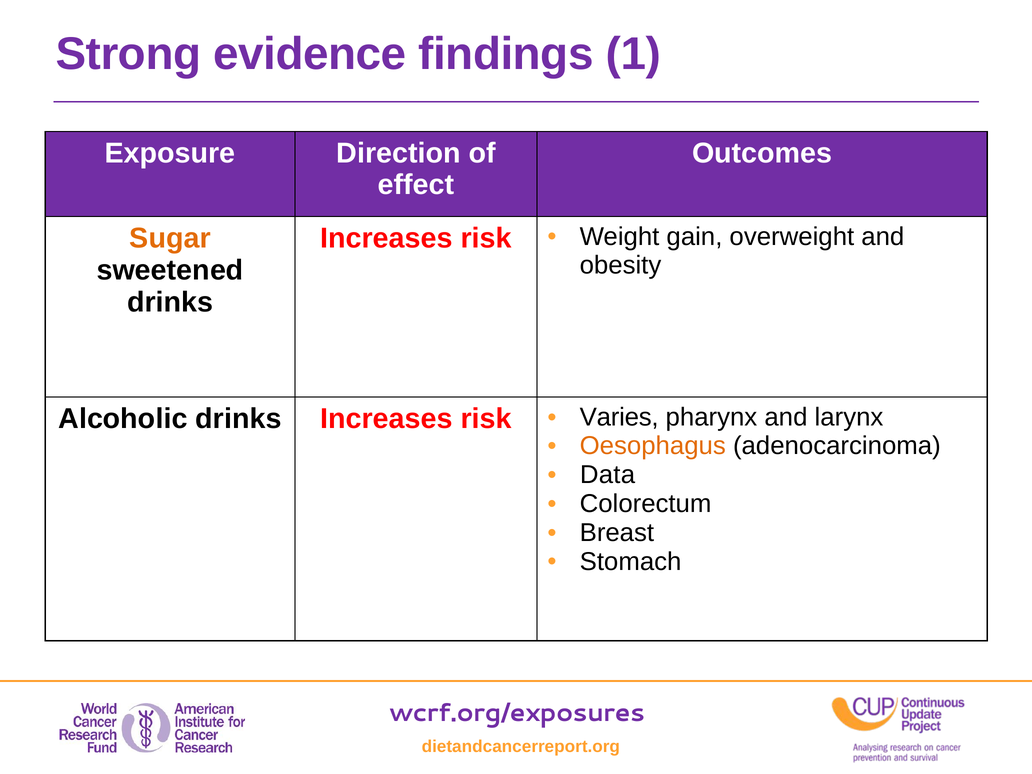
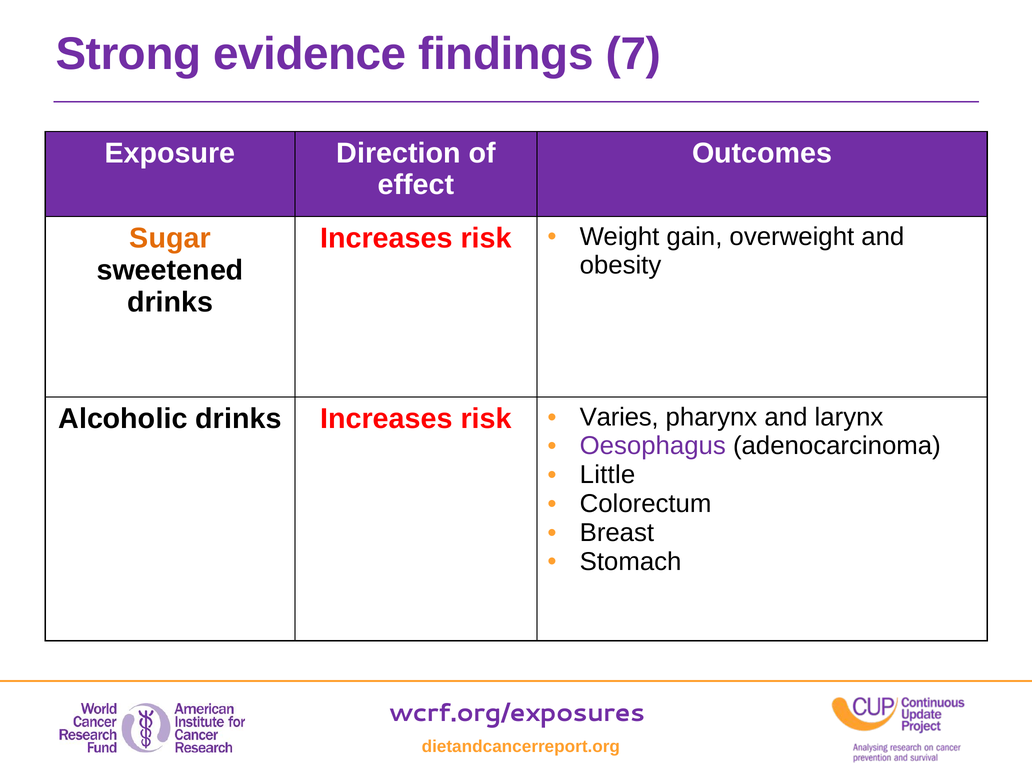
1: 1 -> 7
Oesophagus colour: orange -> purple
Data: Data -> Little
